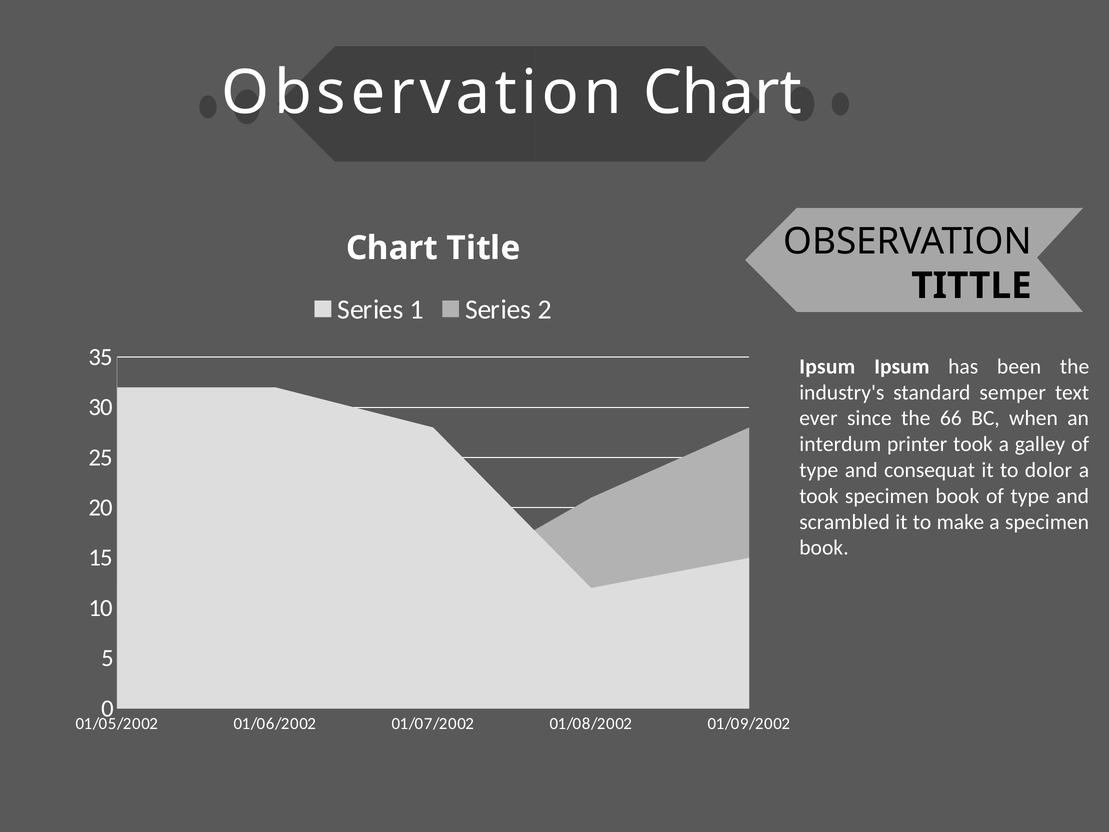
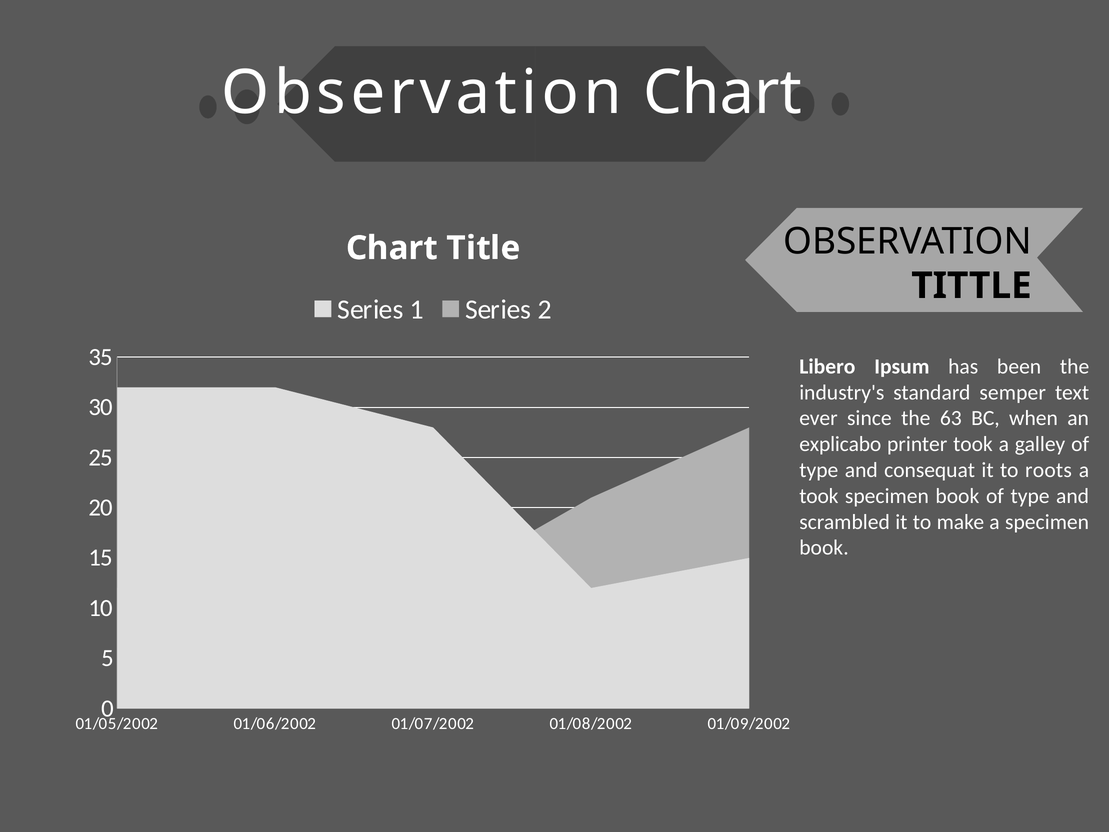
Ipsum at (827, 366): Ipsum -> Libero
66: 66 -> 63
interdum: interdum -> explicabo
dolor: dolor -> roots
